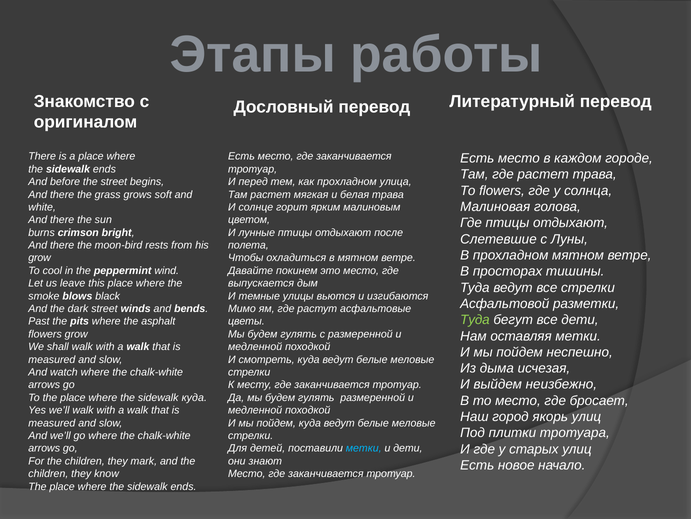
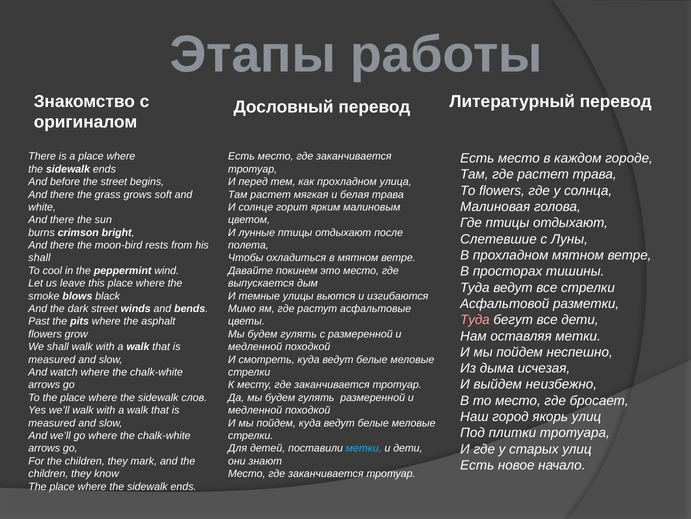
grow at (40, 258): grow -> shall
Туда at (475, 319) colour: light green -> pink
sidewalk куда: куда -> слов
